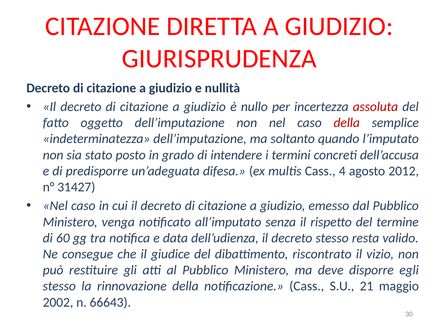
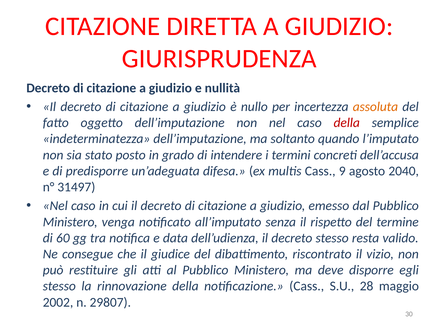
assoluta colour: red -> orange
4: 4 -> 9
2012: 2012 -> 2040
31427: 31427 -> 31497
21: 21 -> 28
66643: 66643 -> 29807
